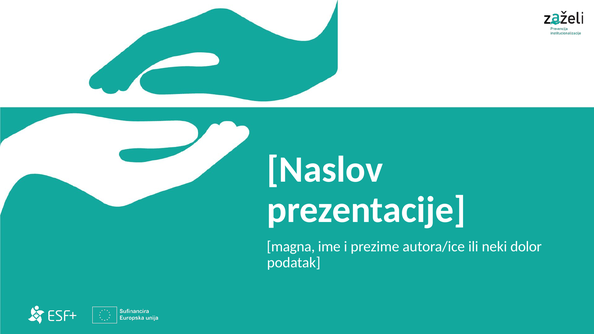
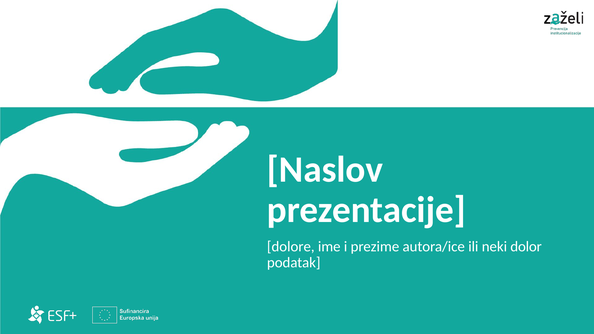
magna: magna -> dolore
